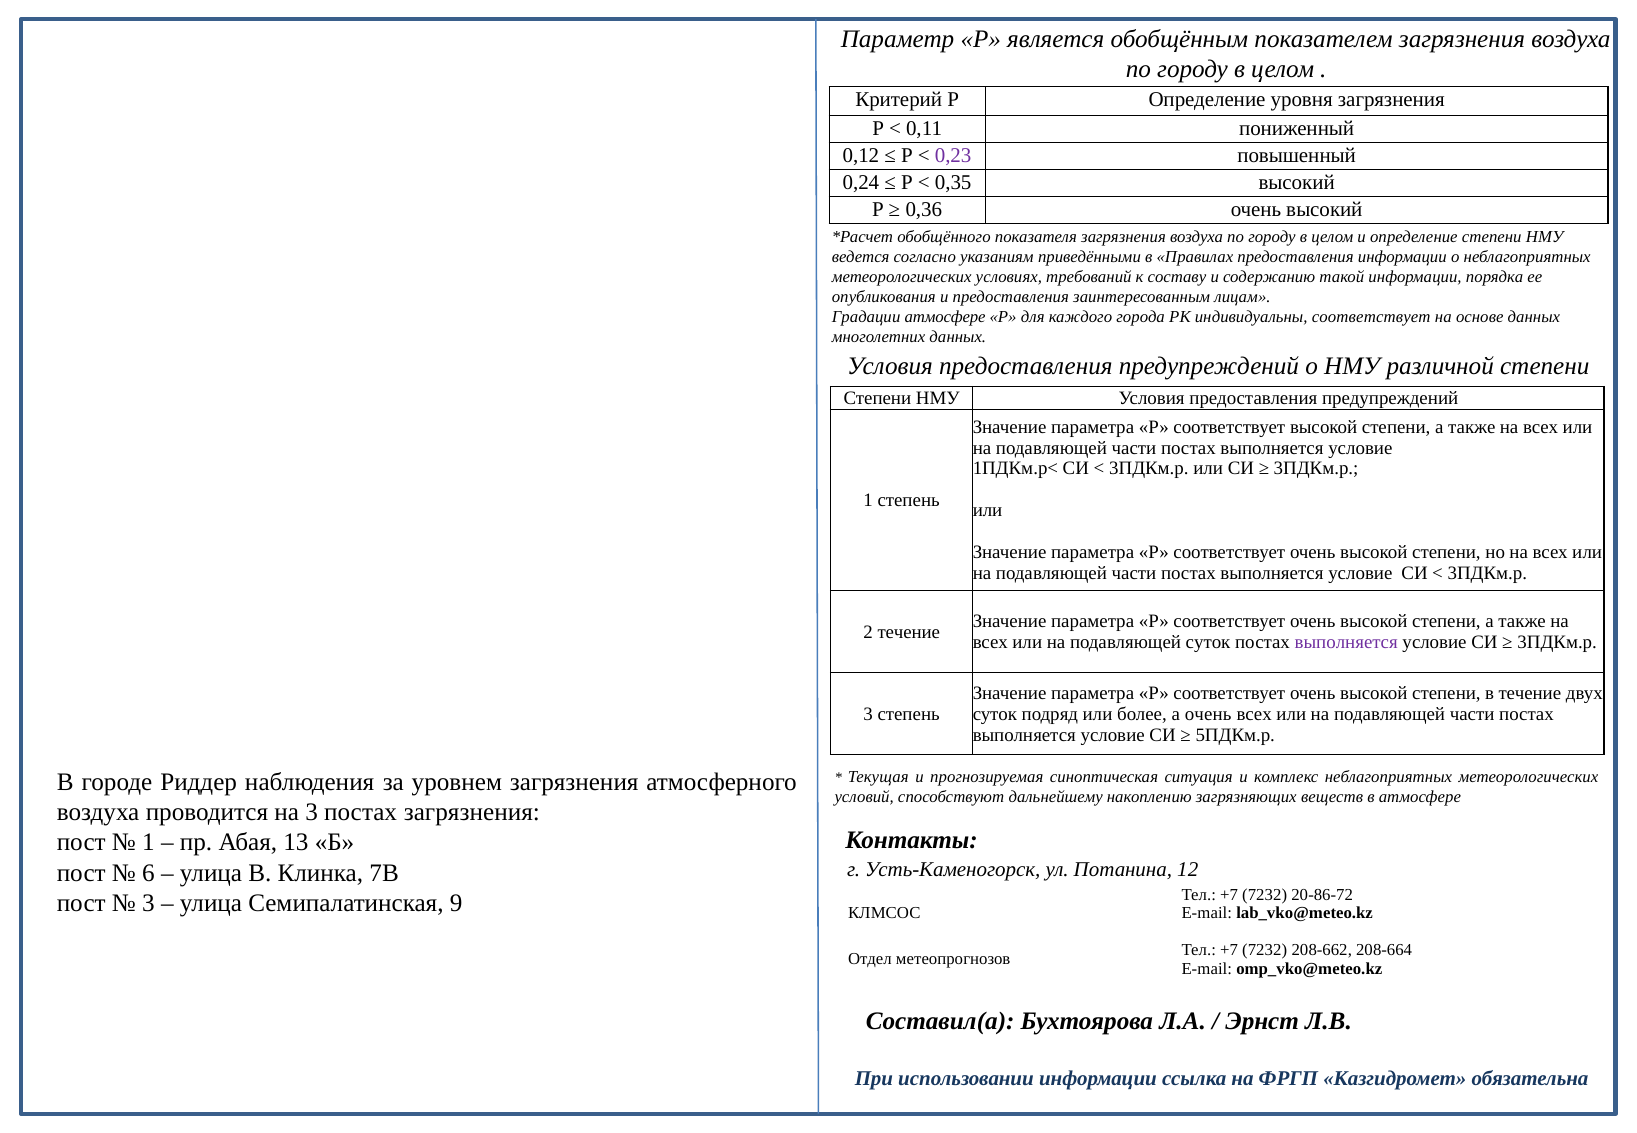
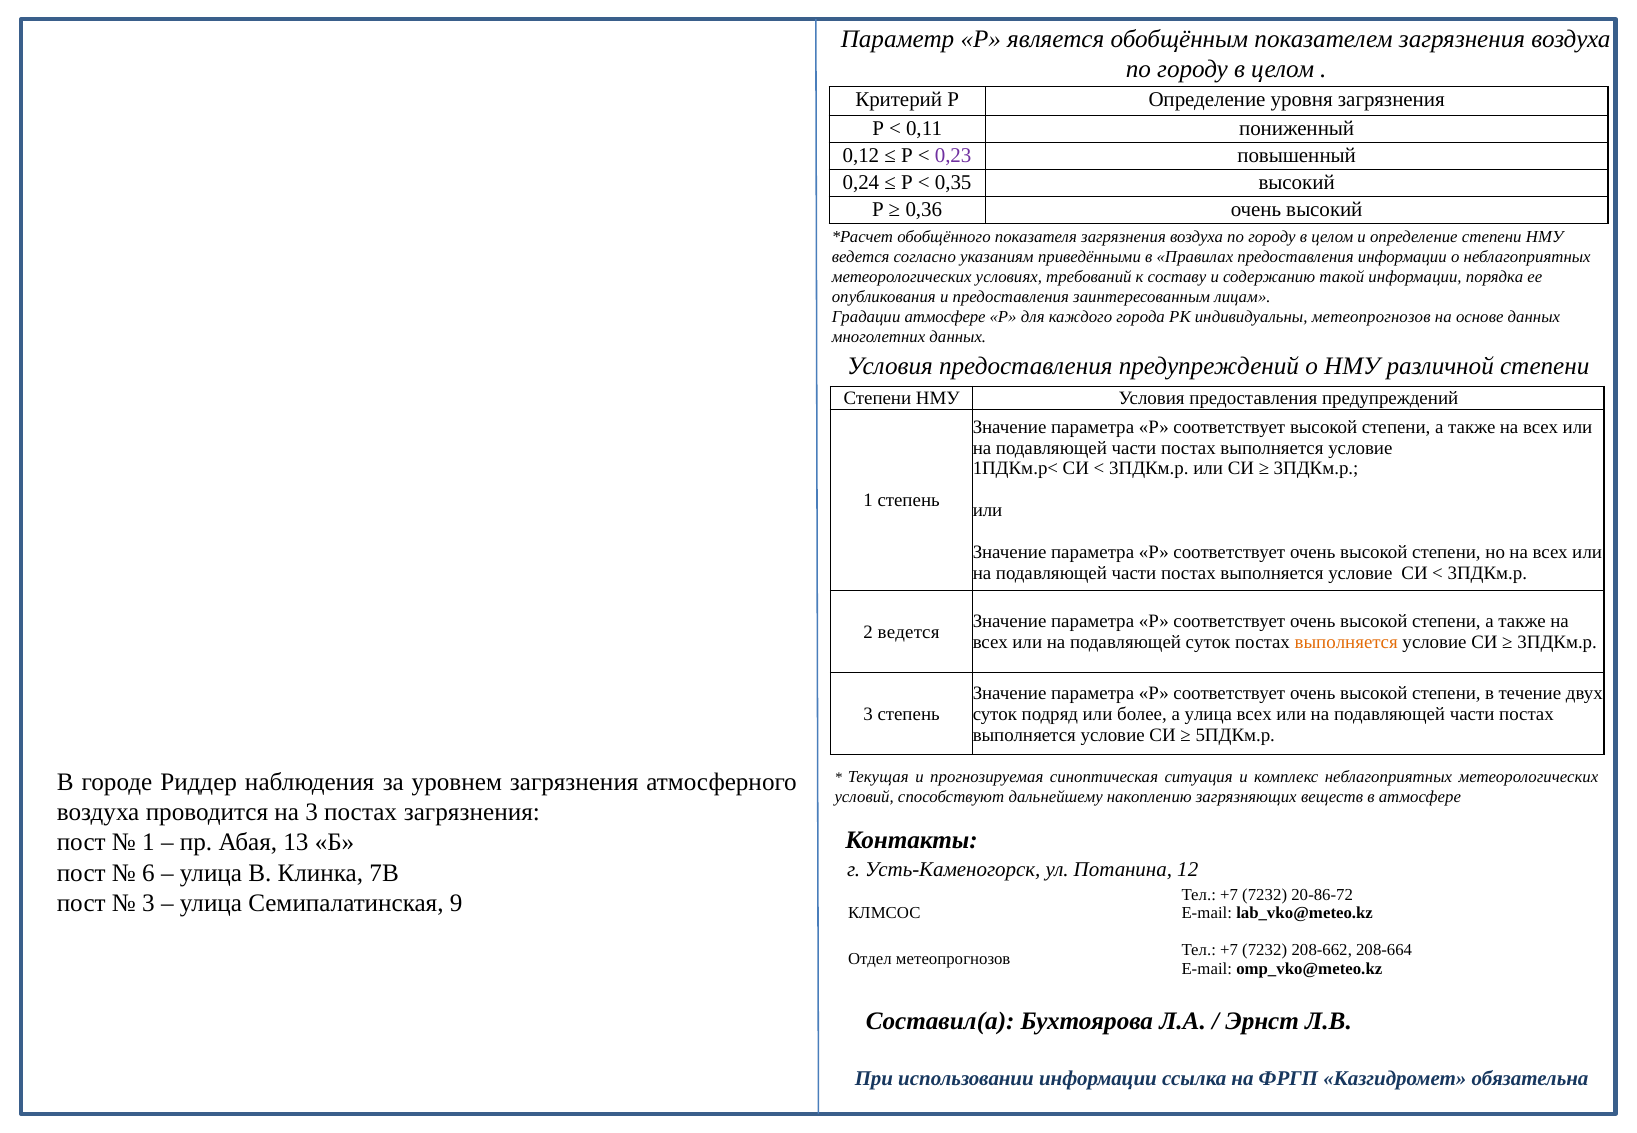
индивидуальны соответствует: соответствует -> метеопрогнозов
2 течение: течение -> ведется
выполняется at (1346, 643) colour: purple -> orange
а очень: очень -> улица
